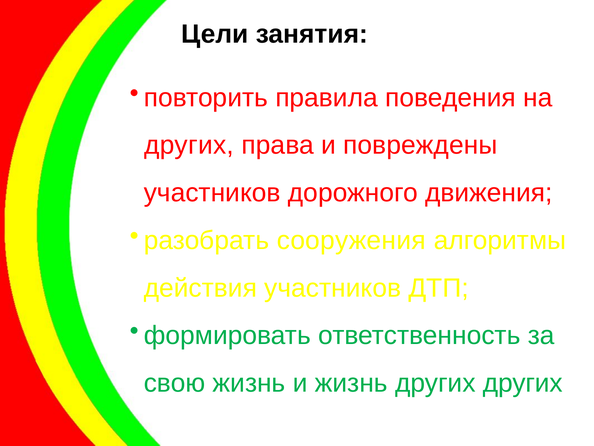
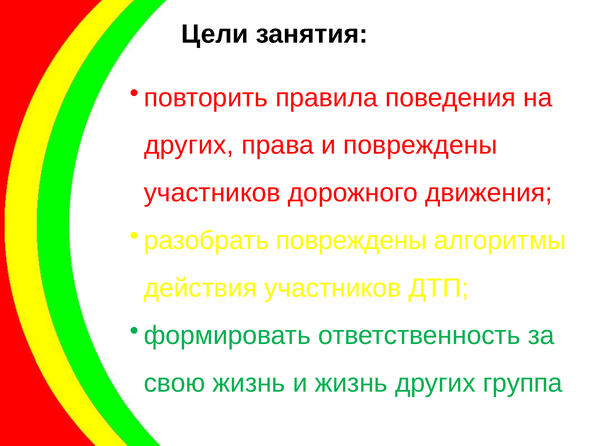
разобрать сооружения: сооружения -> повреждены
других других: других -> группа
